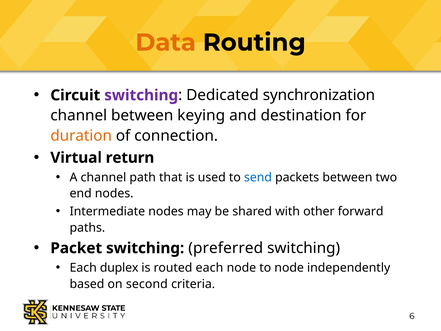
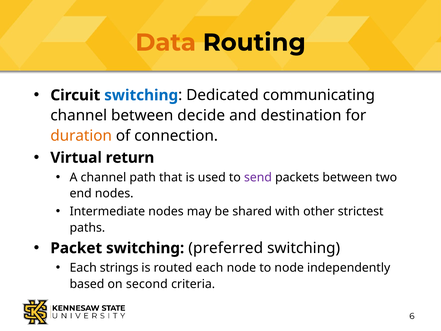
switching at (141, 95) colour: purple -> blue
synchronization: synchronization -> communicating
keying: keying -> decide
send colour: blue -> purple
forward: forward -> strictest
duplex: duplex -> strings
